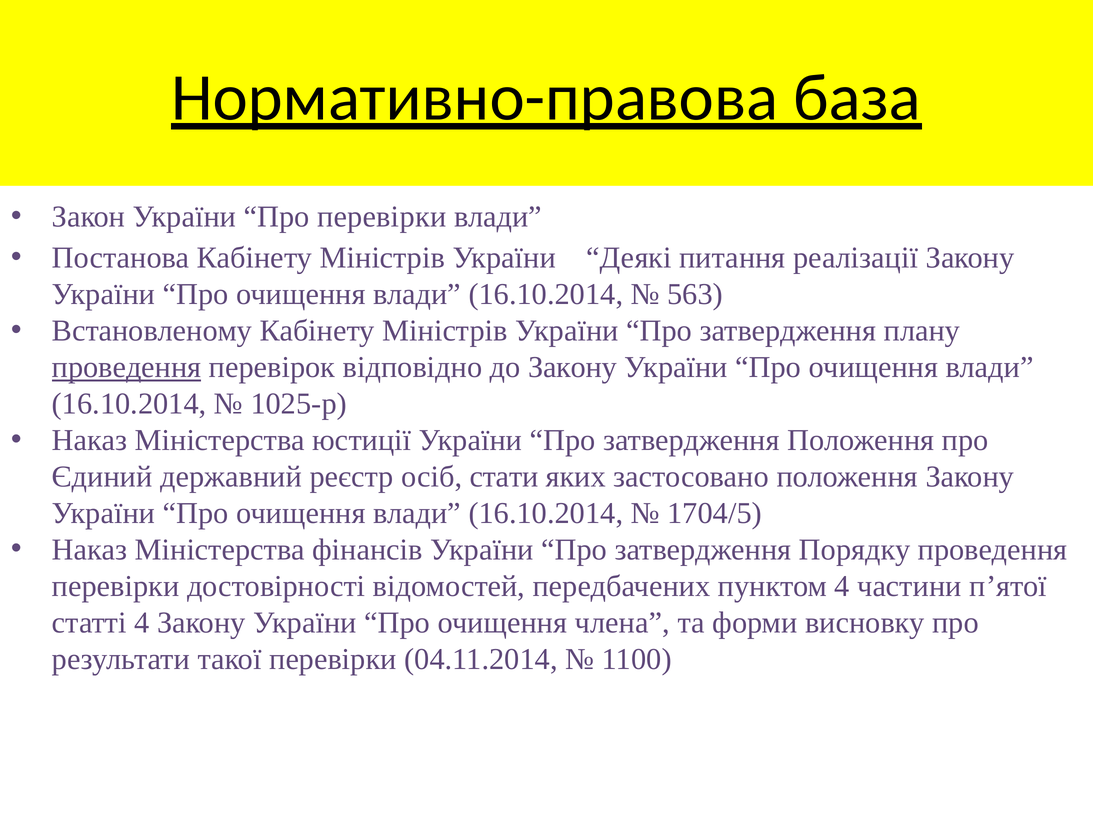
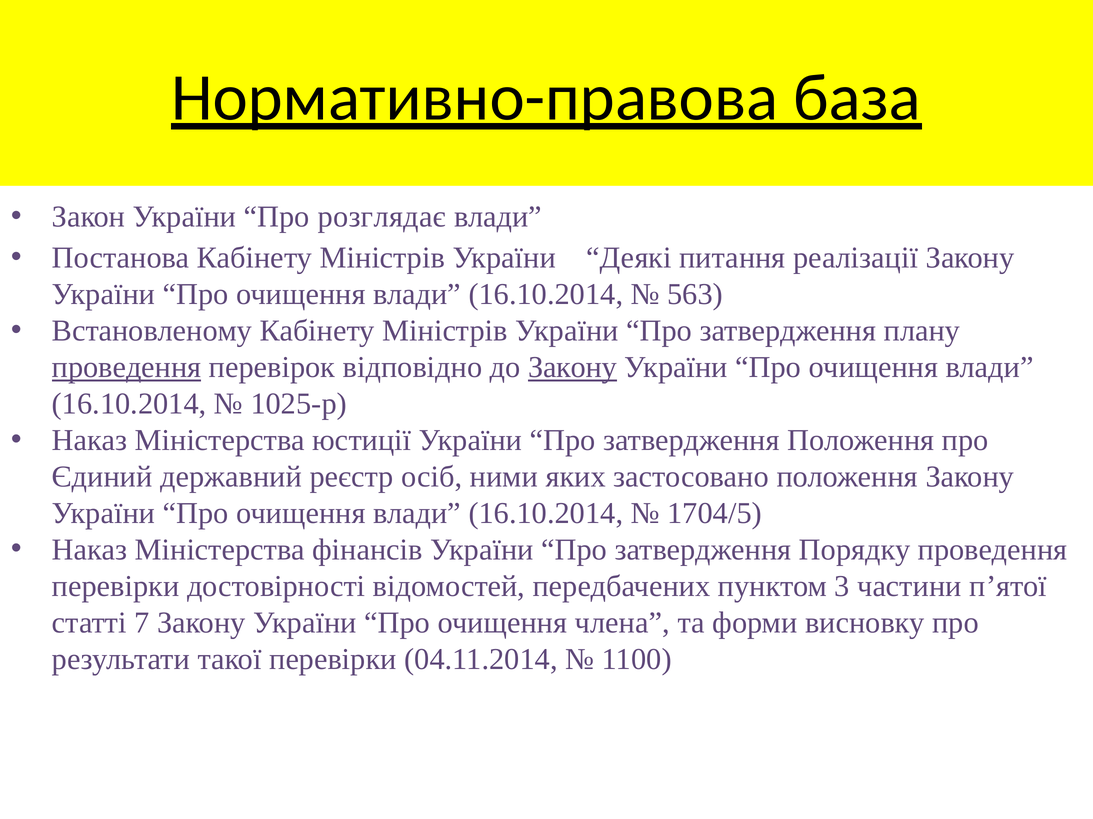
Про перевірки: перевірки -> розглядає
Закону at (573, 368) underline: none -> present
стати: стати -> ними
пунктом 4: 4 -> 3
статті 4: 4 -> 7
